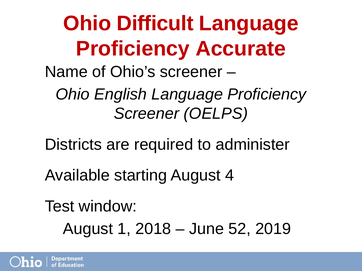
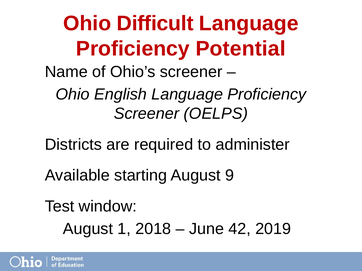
Accurate: Accurate -> Potential
4: 4 -> 9
52: 52 -> 42
